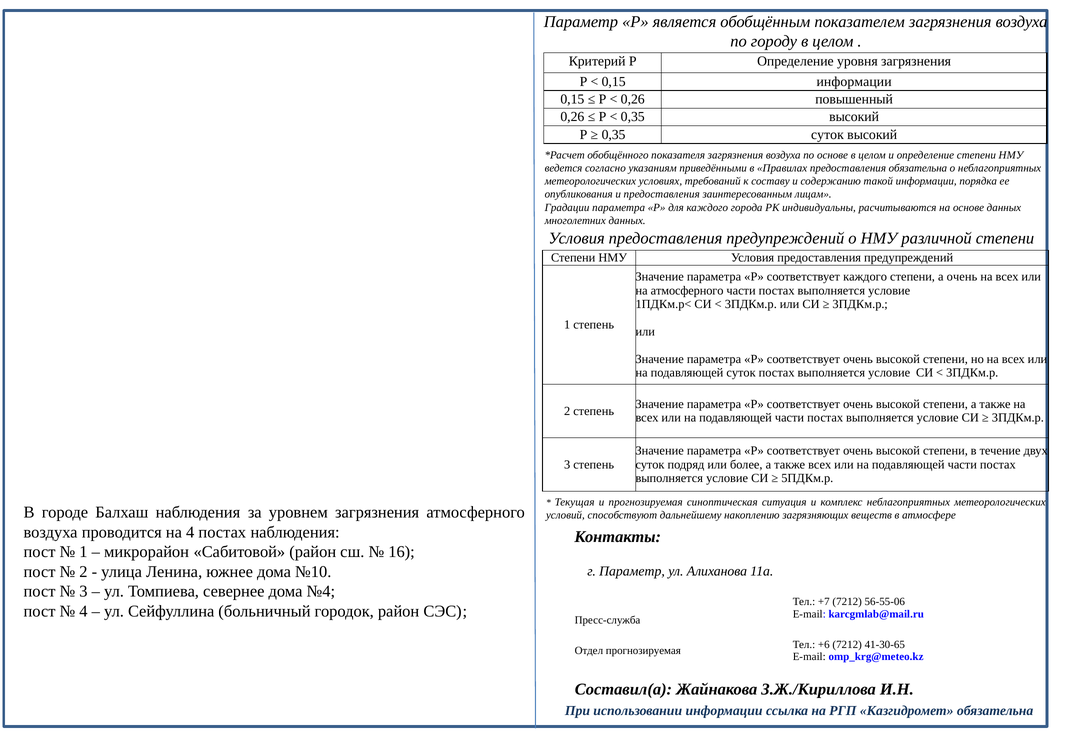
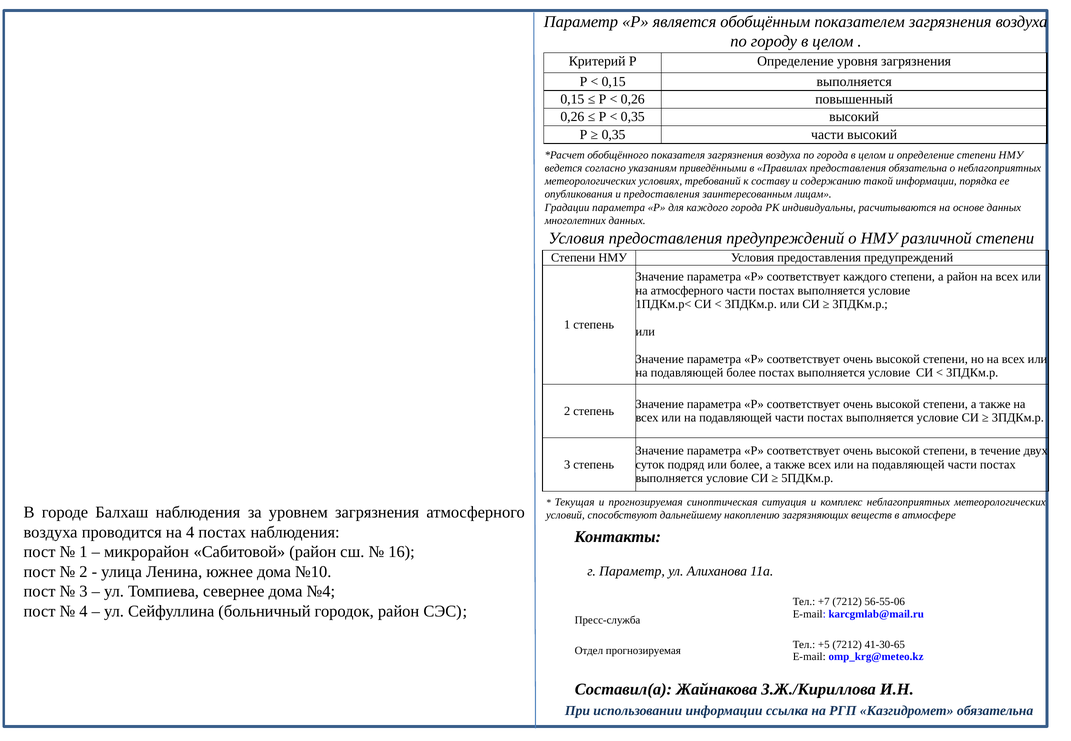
0,15 информации: информации -> выполняется
0,35 суток: суток -> части
по основе: основе -> города
а очень: очень -> район
подавляющей суток: суток -> более
+6: +6 -> +5
